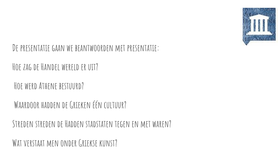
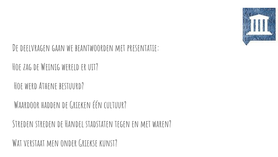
De presentatie: presentatie -> deelvragen
Handel: Handel -> Weinig
de Hadden: Hadden -> Handel
